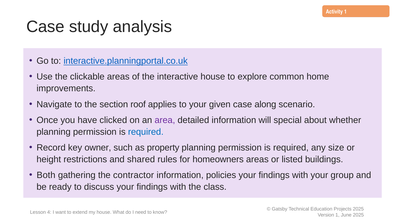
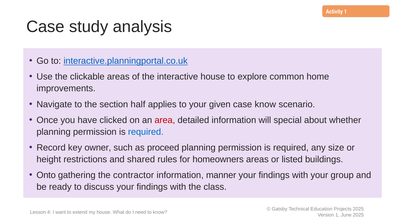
roof: roof -> half
case along: along -> know
area colour: purple -> red
property: property -> proceed
Both: Both -> Onto
policies: policies -> manner
